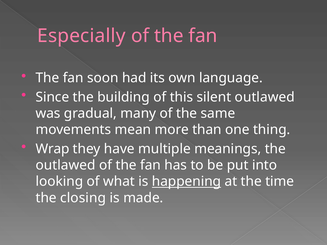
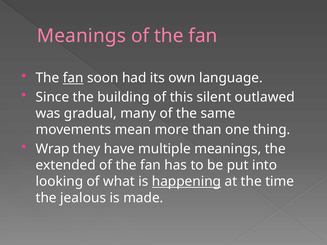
Especially at (81, 36): Especially -> Meanings
fan at (73, 78) underline: none -> present
outlawed at (66, 165): outlawed -> extended
closing: closing -> jealous
